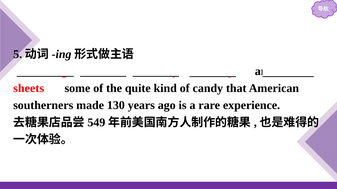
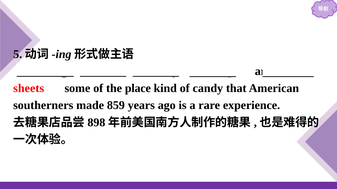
quite: quite -> place
130: 130 -> 859
549: 549 -> 898
